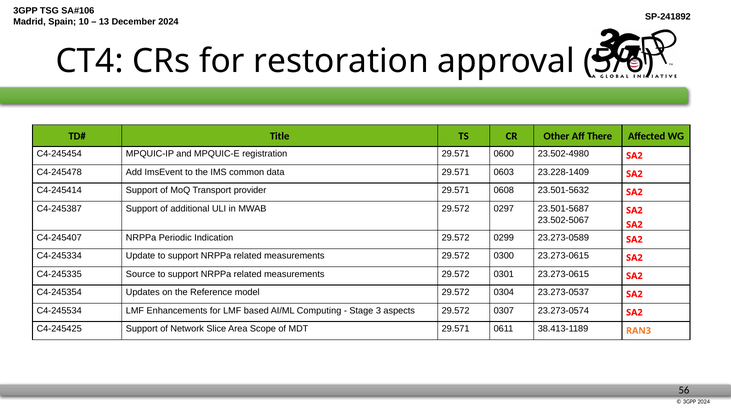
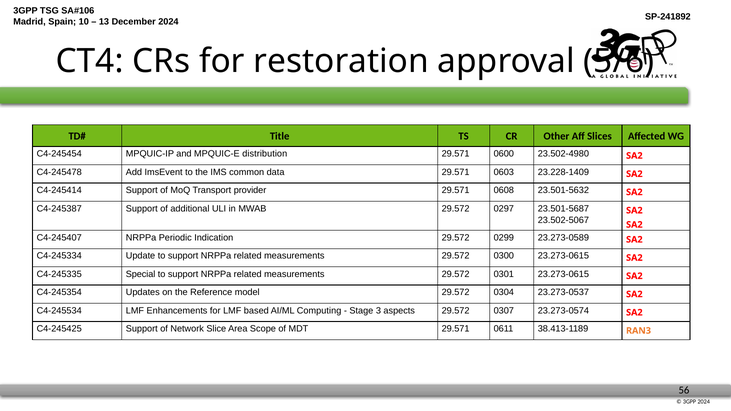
There: There -> Slices
registration: registration -> distribution
Source: Source -> Special
